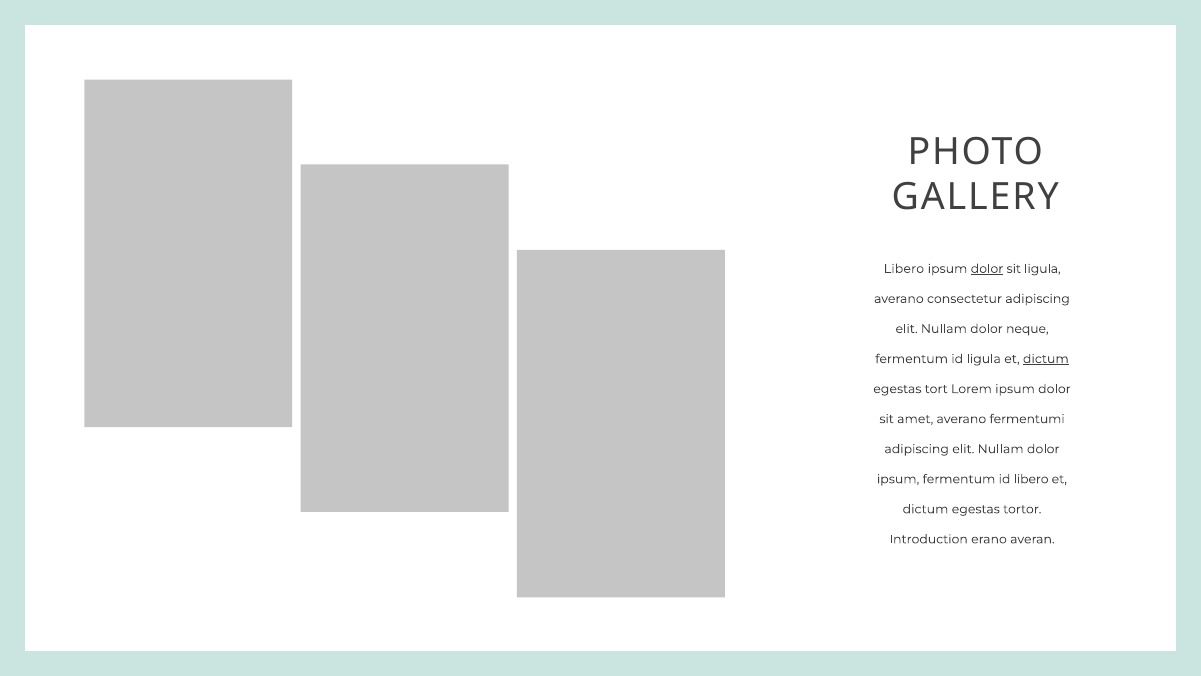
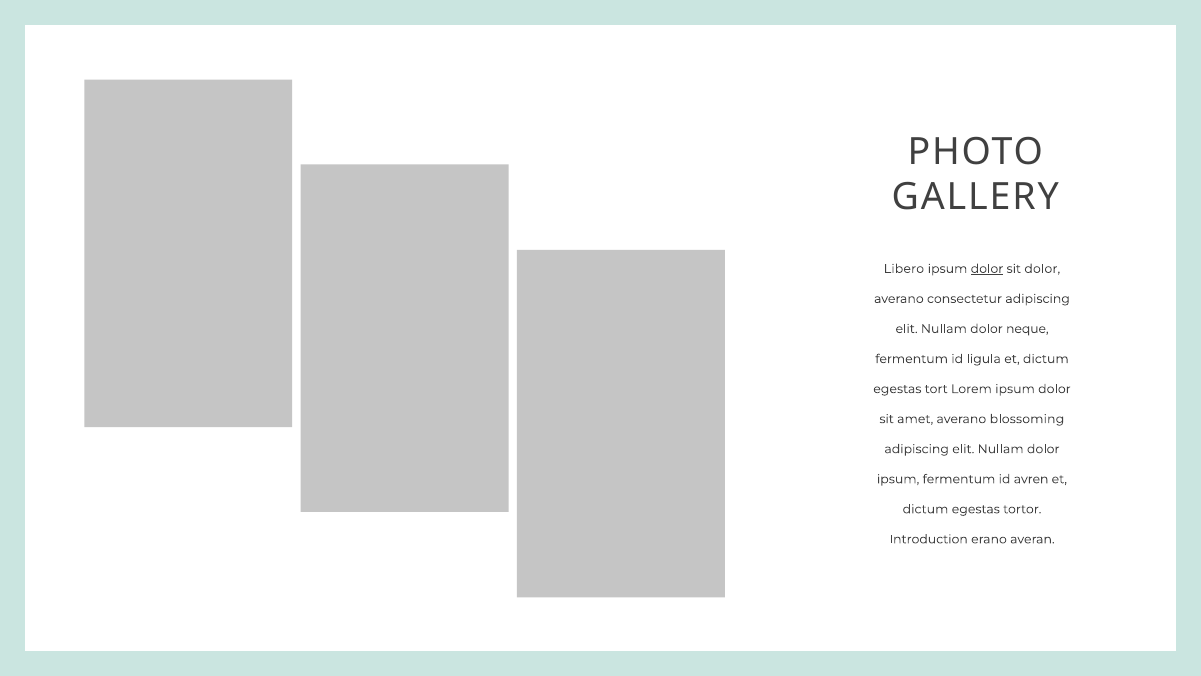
sit ligula: ligula -> dolor
dictum at (1046, 359) underline: present -> none
fermentumi: fermentumi -> blossoming
id libero: libero -> avren
